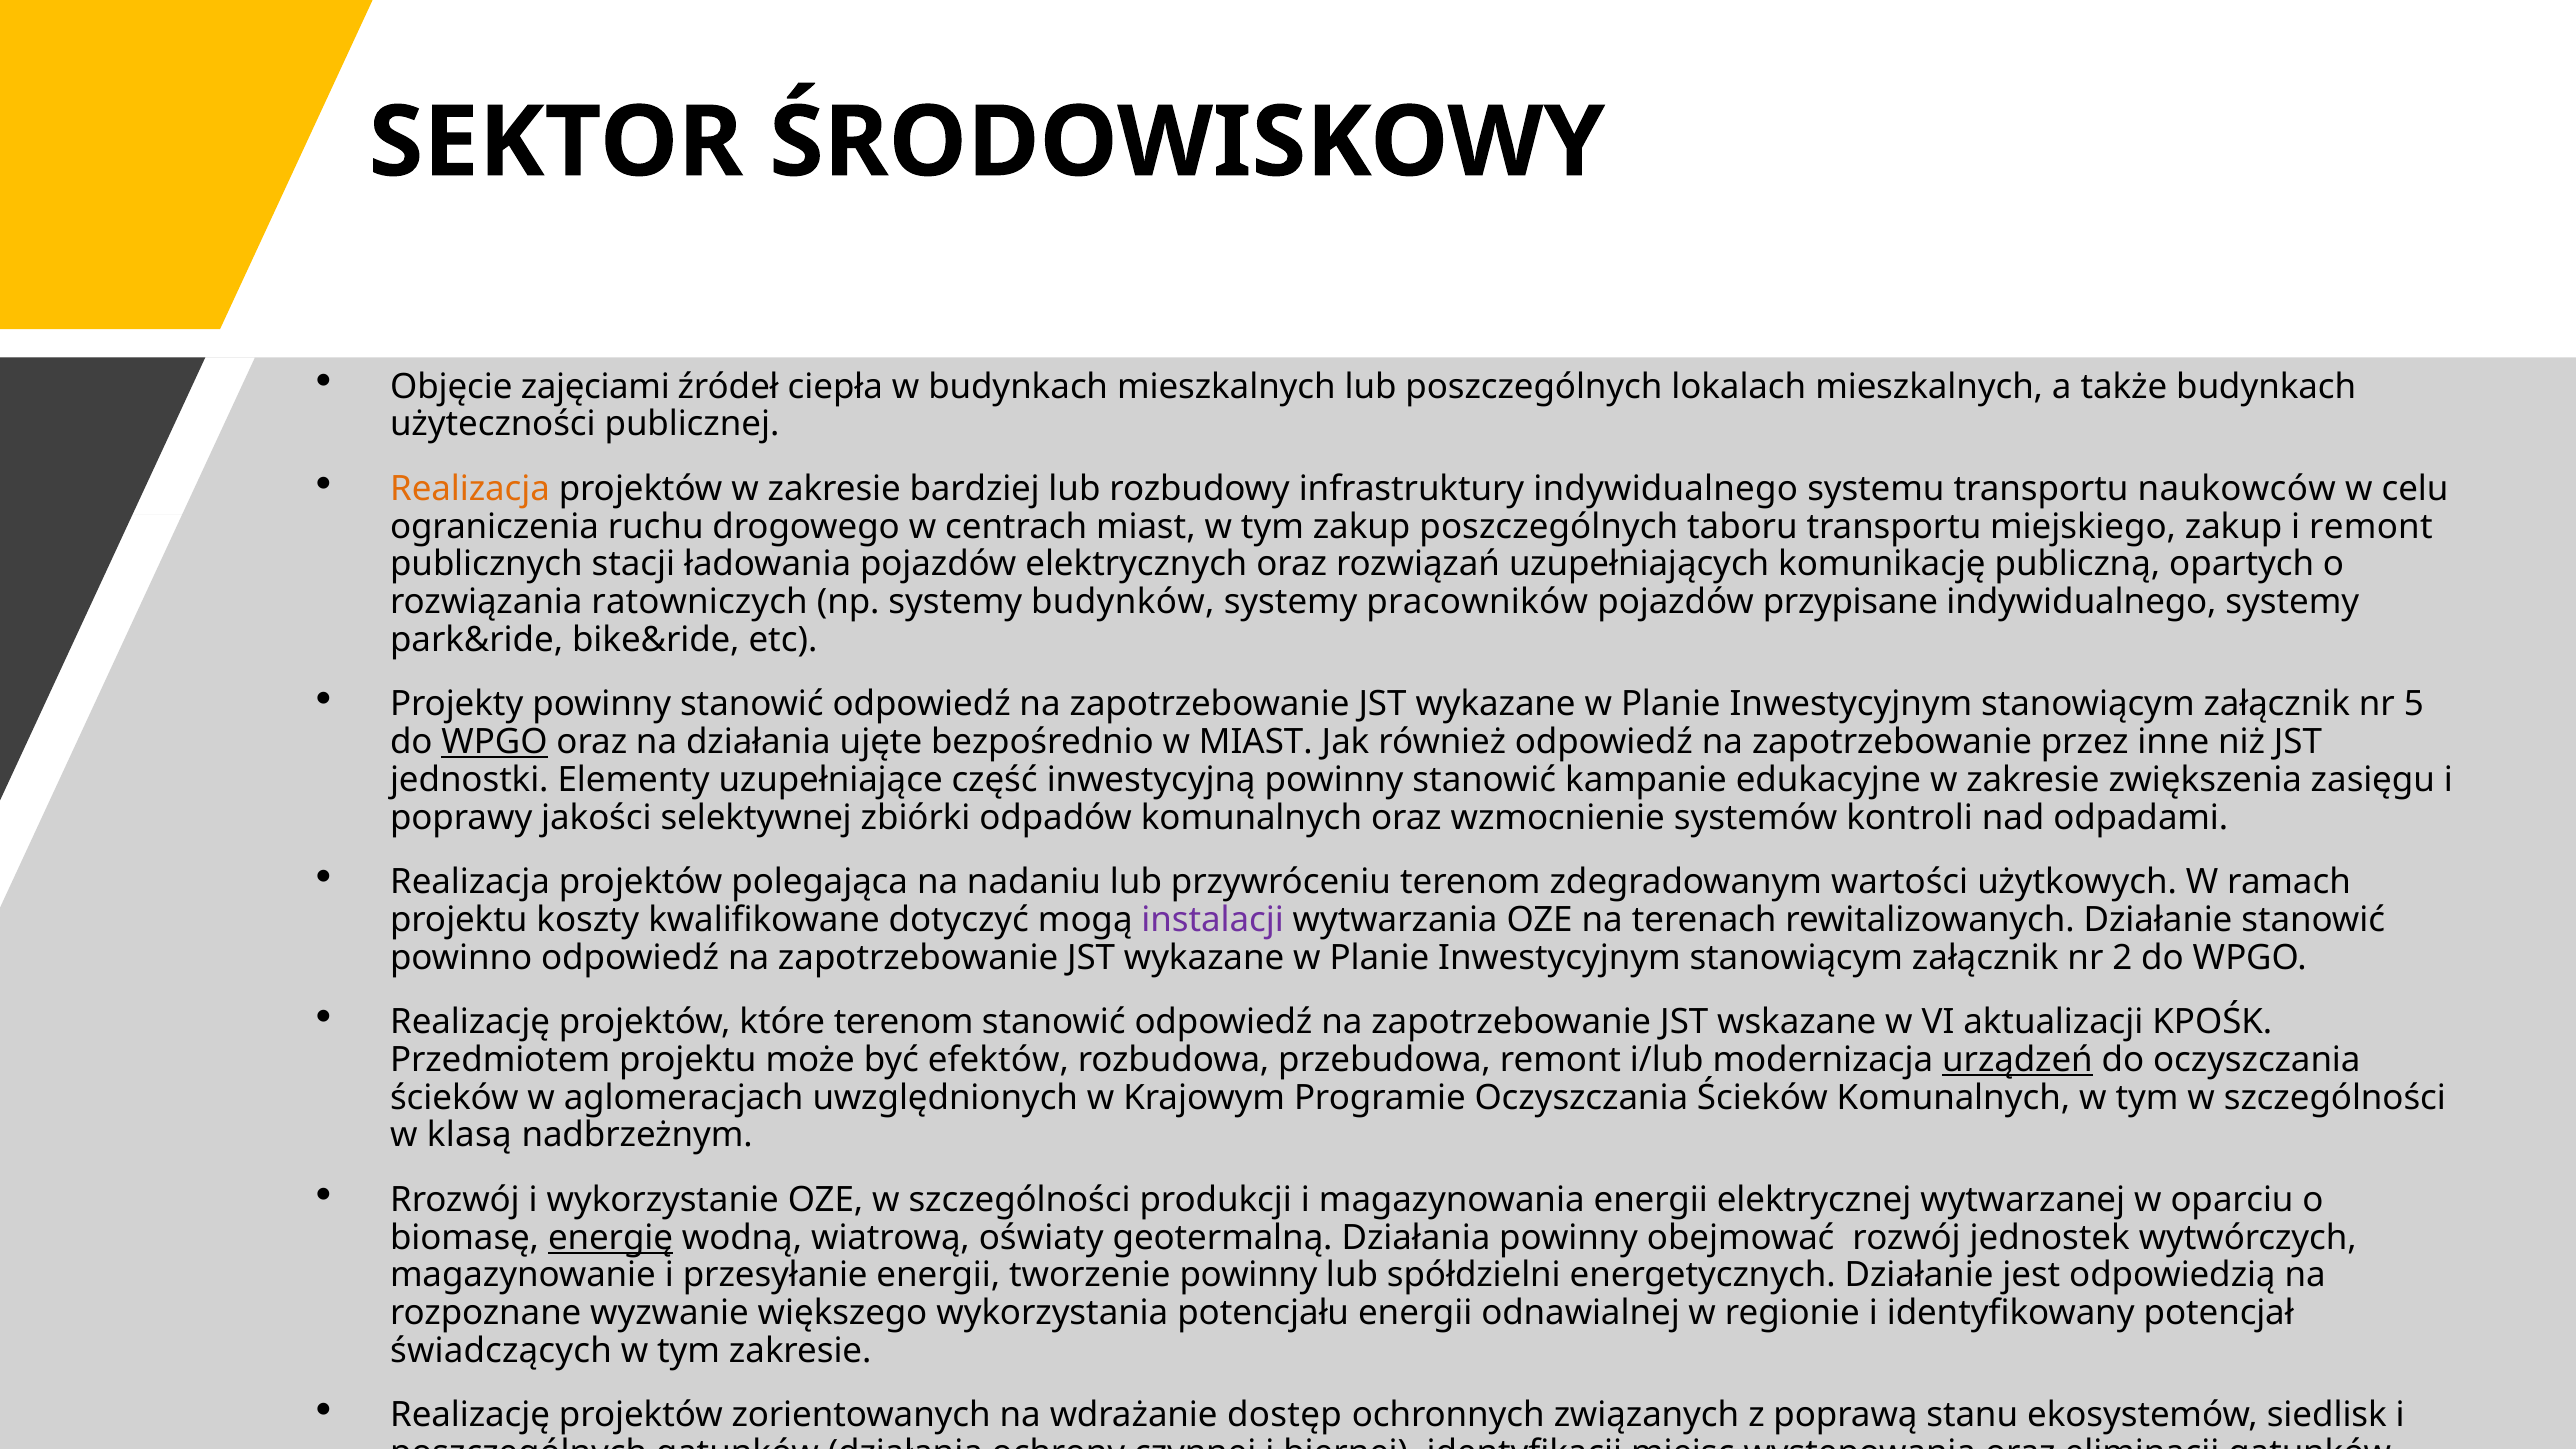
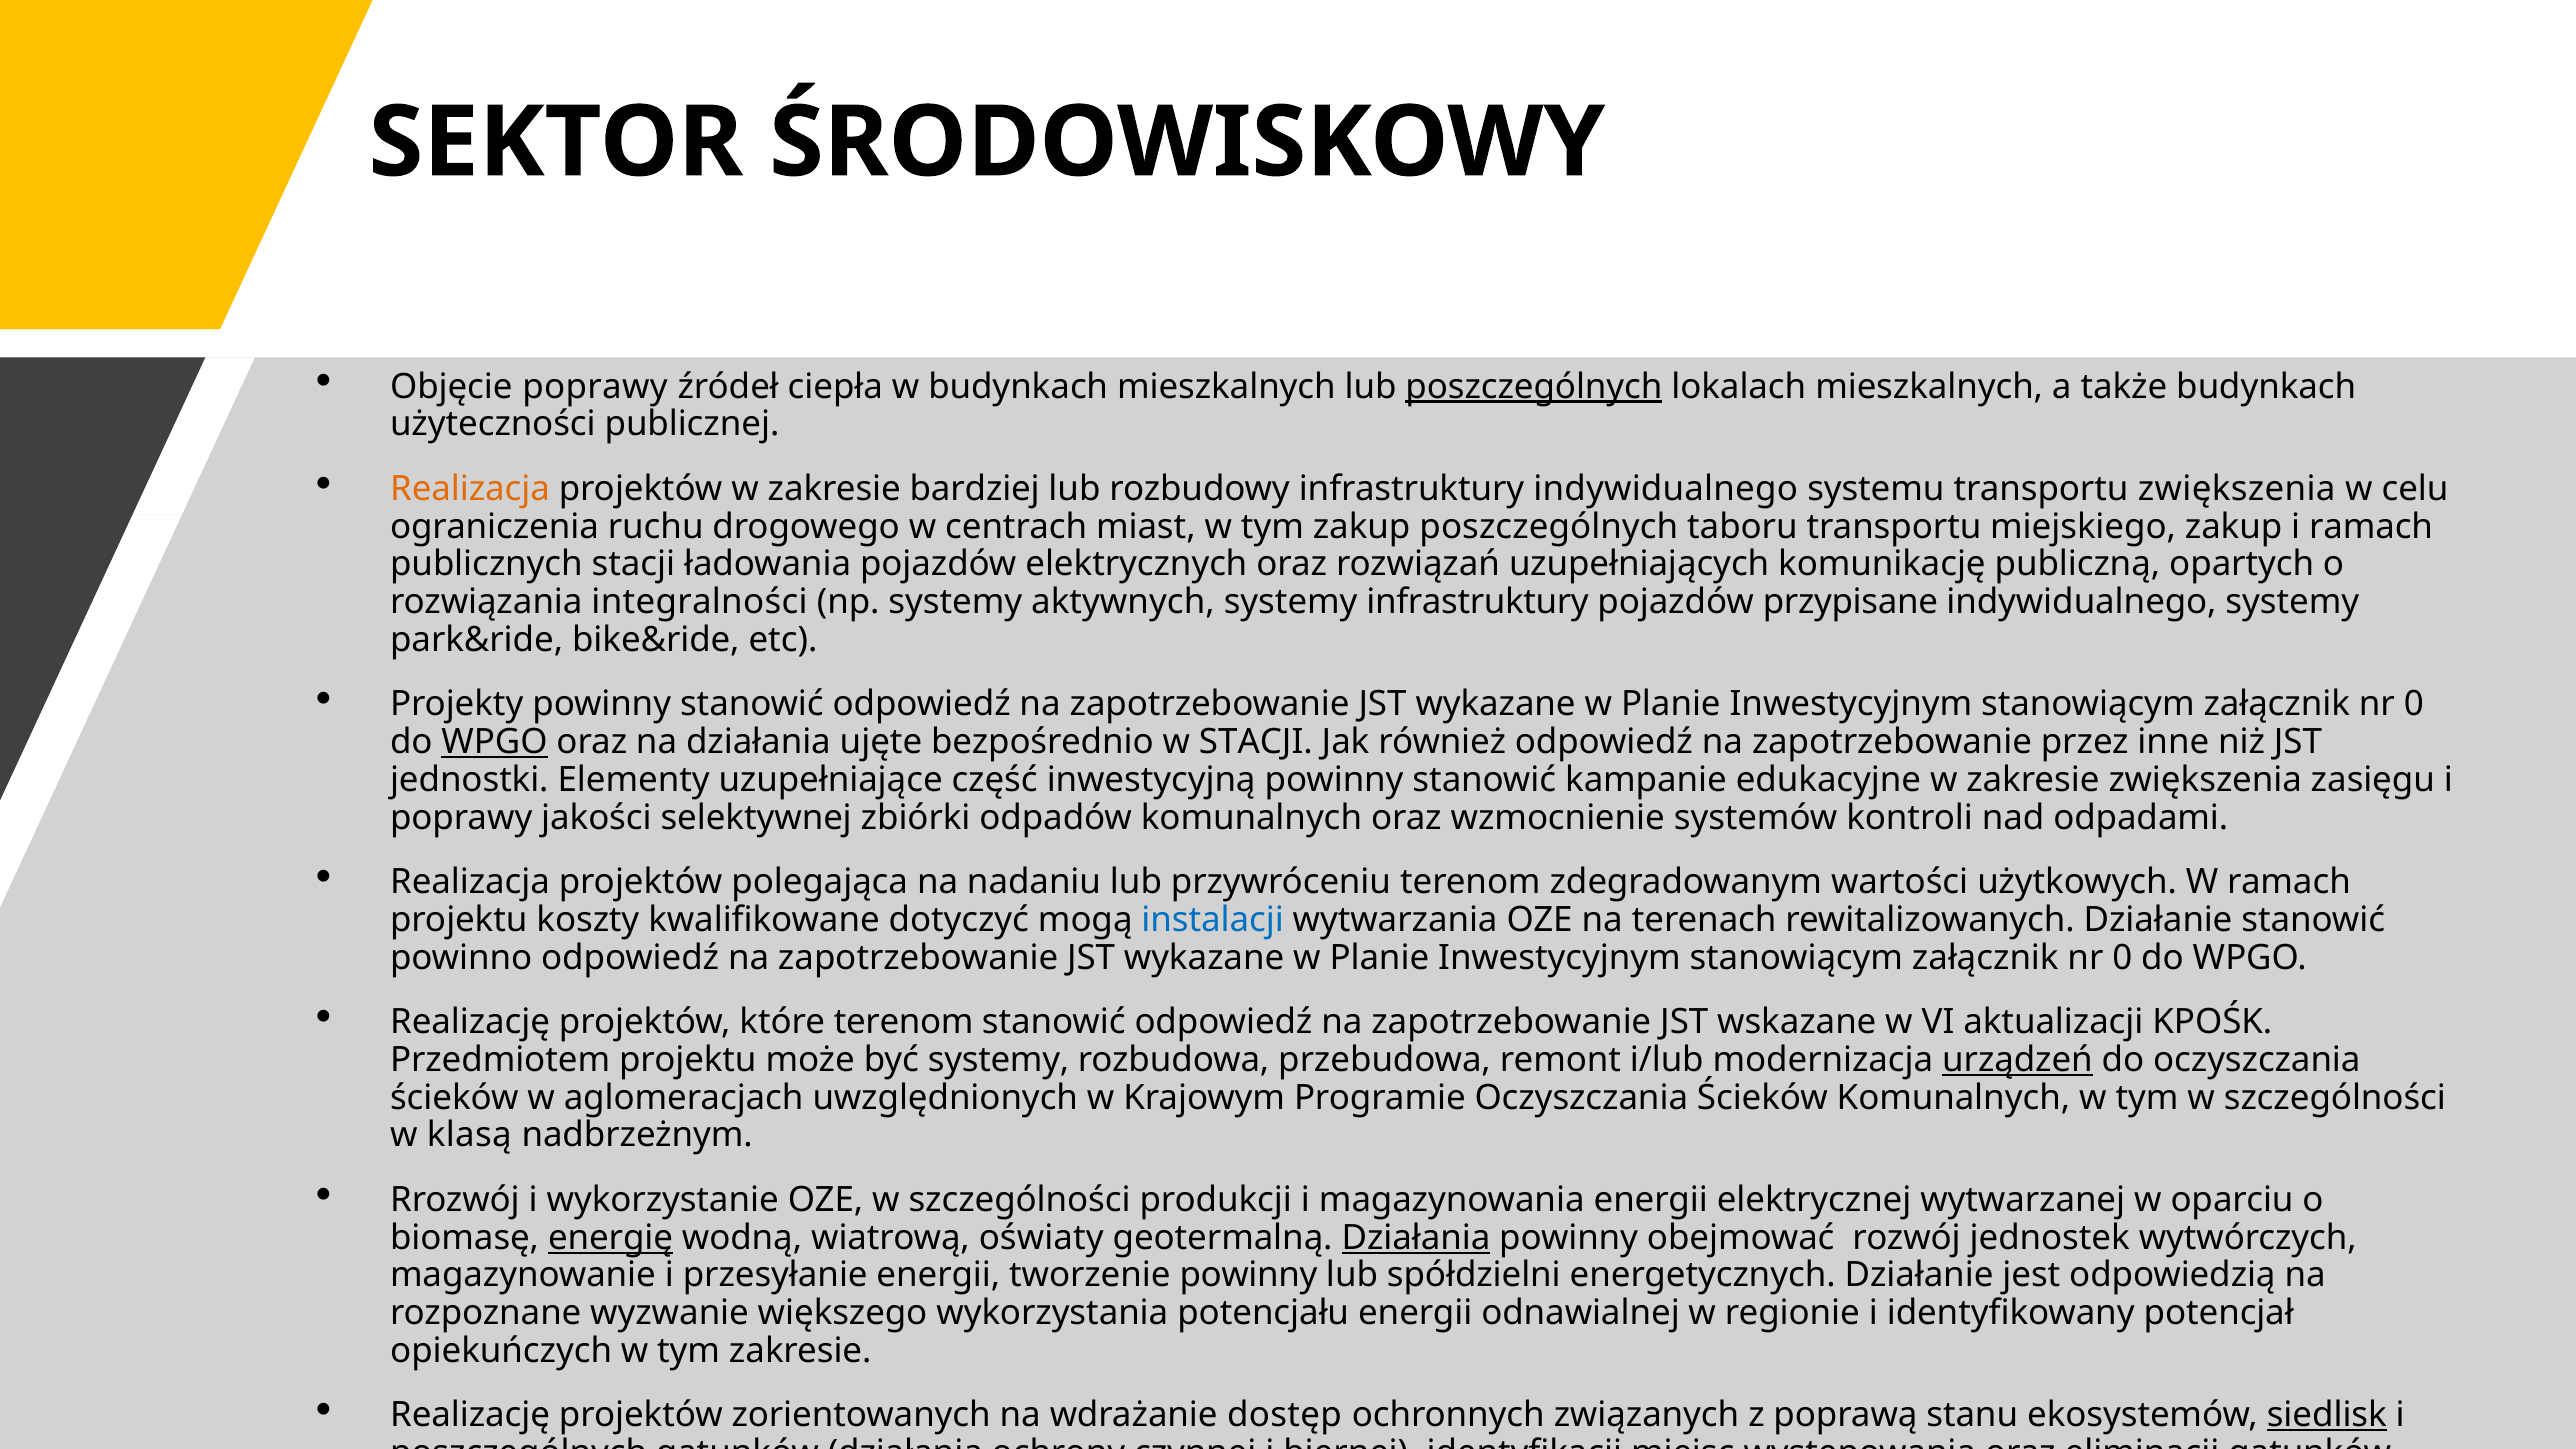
Objęcie zajęciami: zajęciami -> poprawy
poszczególnych at (1534, 387) underline: none -> present
transportu naukowców: naukowców -> zwiększenia
i remont: remont -> ramach
ratowniczych: ratowniczych -> integralności
budynków: budynków -> aktywnych
systemy pracowników: pracowników -> infrastruktury
5 at (2414, 704): 5 -> 0
w MIAST: MIAST -> STACJI
instalacji colour: purple -> blue
2 at (2122, 958): 2 -> 0
być efektów: efektów -> systemy
Działania at (1416, 1238) underline: none -> present
świadczących: świadczących -> opiekuńczych
siedlisk underline: none -> present
